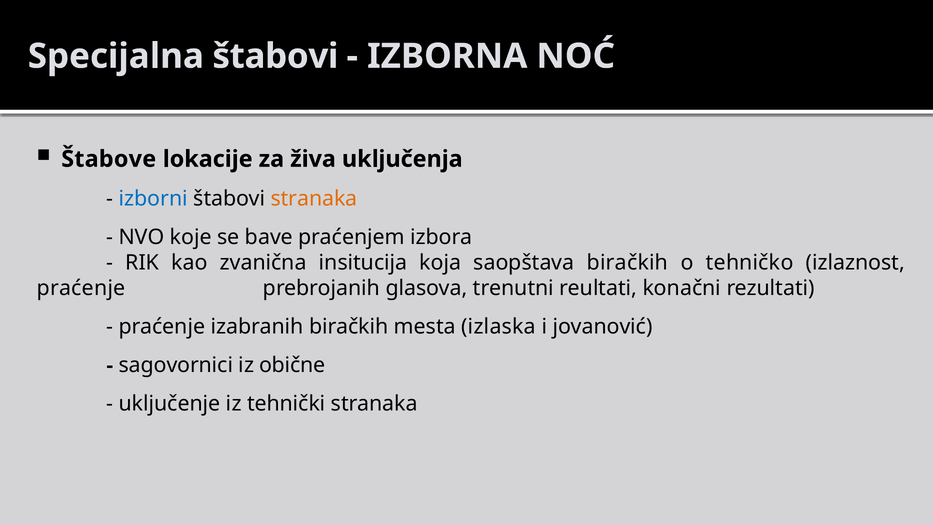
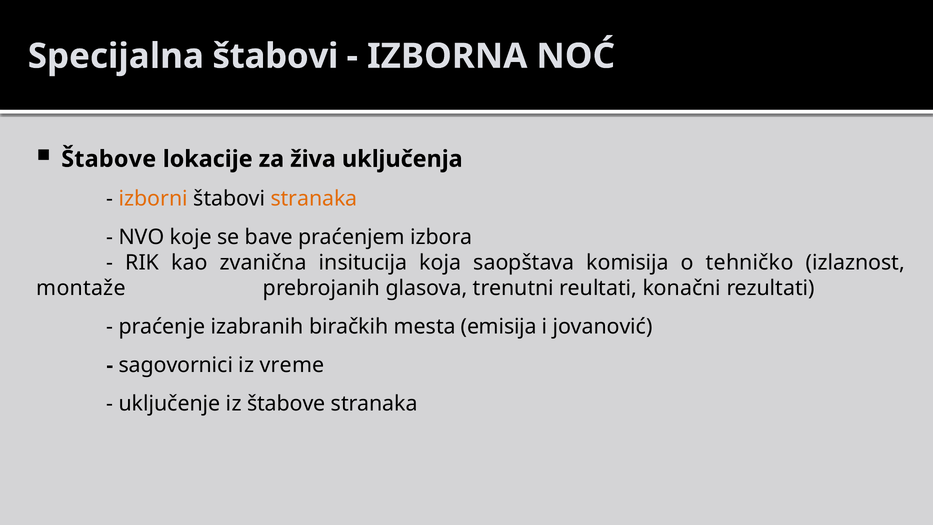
izborni colour: blue -> orange
saopštava biračkih: biračkih -> komisija
praćenje at (81, 288): praćenje -> montaže
izlaska: izlaska -> emisija
obične: obične -> vreme
iz tehnički: tehnički -> štabove
